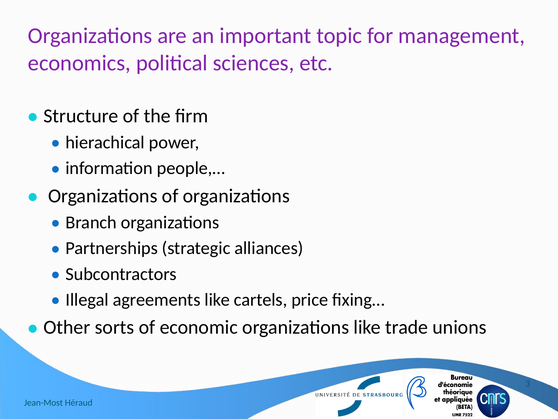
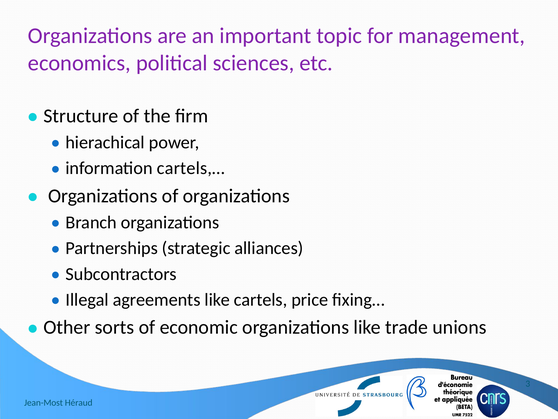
people,…: people,… -> cartels,…
